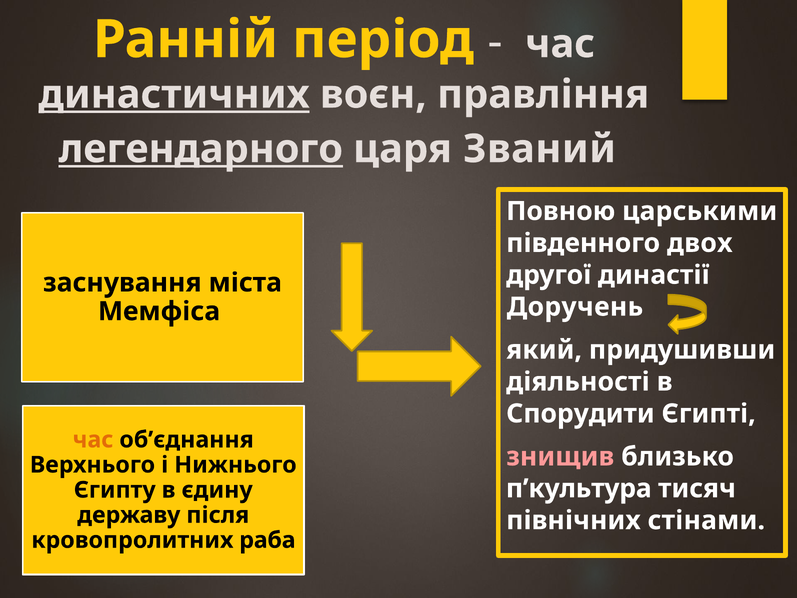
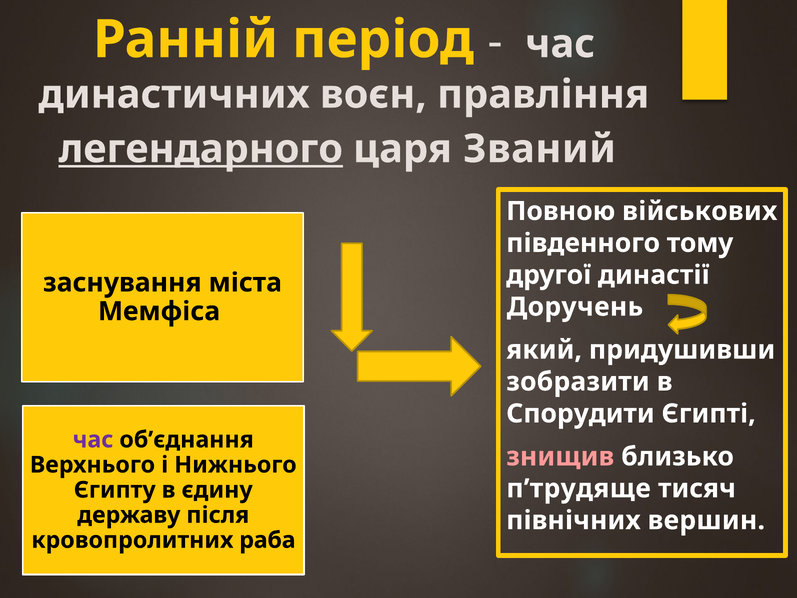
династичних underline: present -> none
царськими: царськими -> військових
двох: двох -> тому
діяльності: діяльності -> зобразити
час at (93, 440) colour: orange -> purple
п’культура: п’культура -> п’трудяще
стінами: стінами -> вершин
